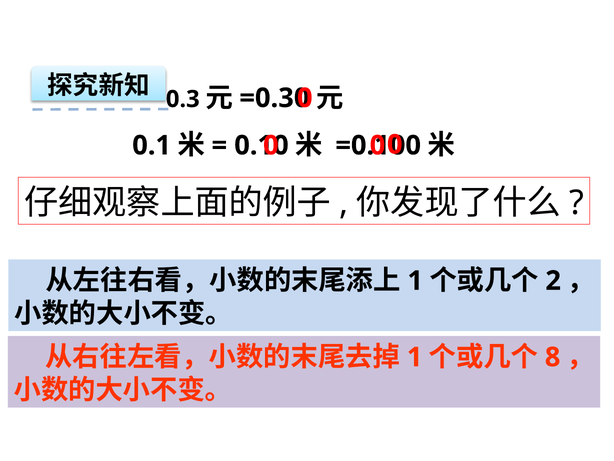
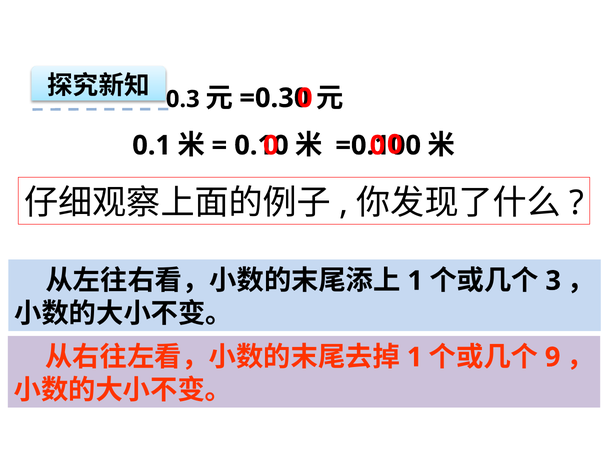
2: 2 -> 3
8: 8 -> 9
